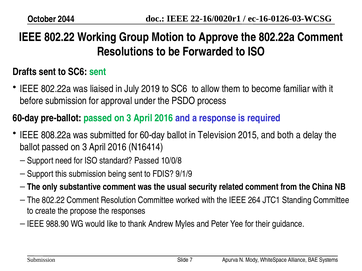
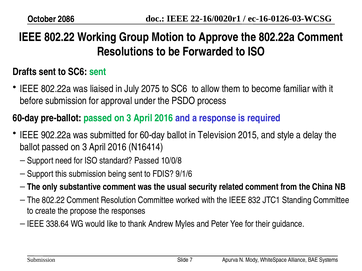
2044: 2044 -> 2086
2019: 2019 -> 2075
808.22a: 808.22a -> 902.22a
both: both -> style
9/1/9: 9/1/9 -> 9/1/6
264: 264 -> 832
988.90: 988.90 -> 338.64
